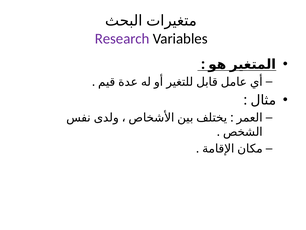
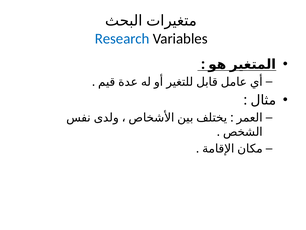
Research colour: purple -> blue
